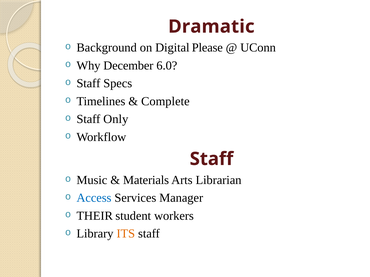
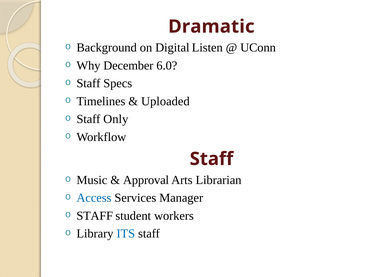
Please: Please -> Listen
Complete: Complete -> Uploaded
Materials: Materials -> Approval
THEIR at (95, 216): THEIR -> STAFF
ITS colour: orange -> blue
